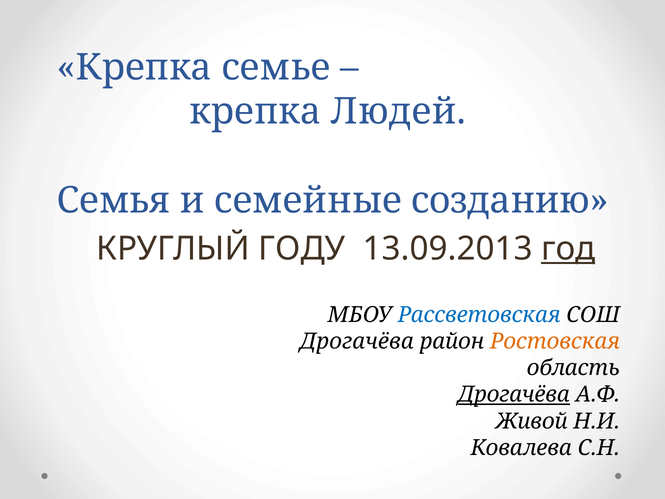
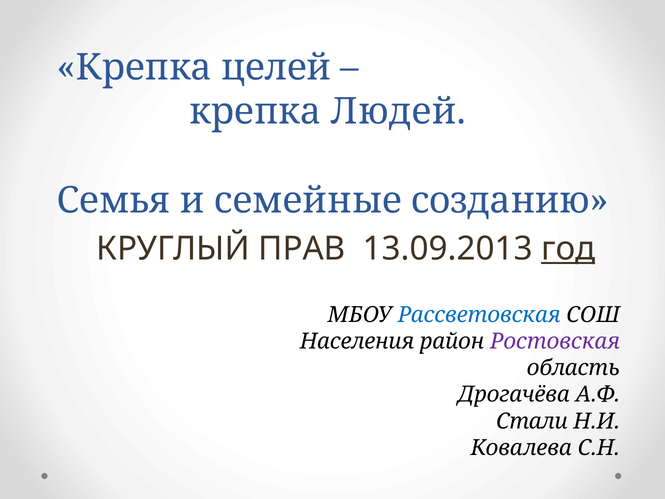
семье: семье -> целей
ГОДУ: ГОДУ -> ПРАВ
Дрогачёва at (357, 341): Дрогачёва -> Населения
Ростовская colour: orange -> purple
Дрогачёва at (514, 394) underline: present -> none
Живой: Живой -> Стали
